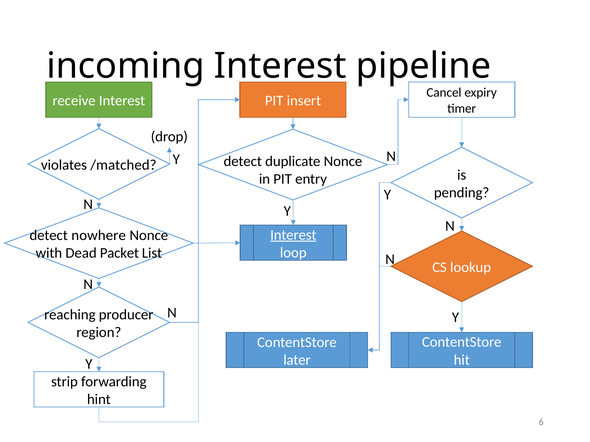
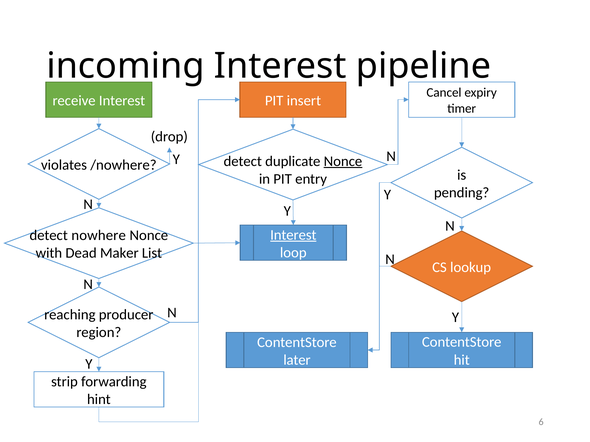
Nonce at (343, 161) underline: none -> present
/matched: /matched -> /nowhere
Packet: Packet -> Maker
